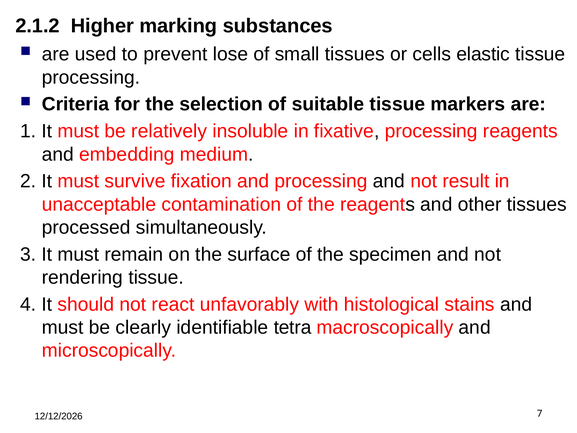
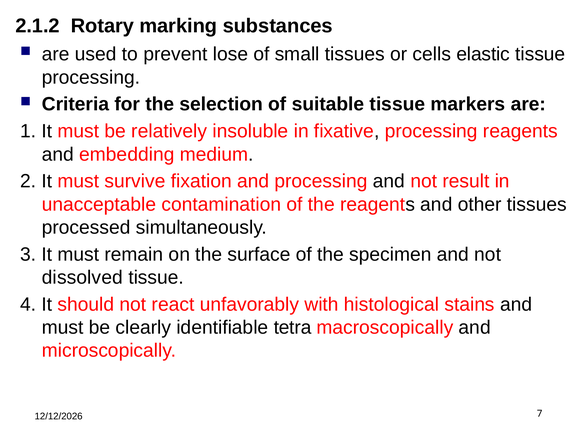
Higher: Higher -> Rotary
rendering: rendering -> dissolved
